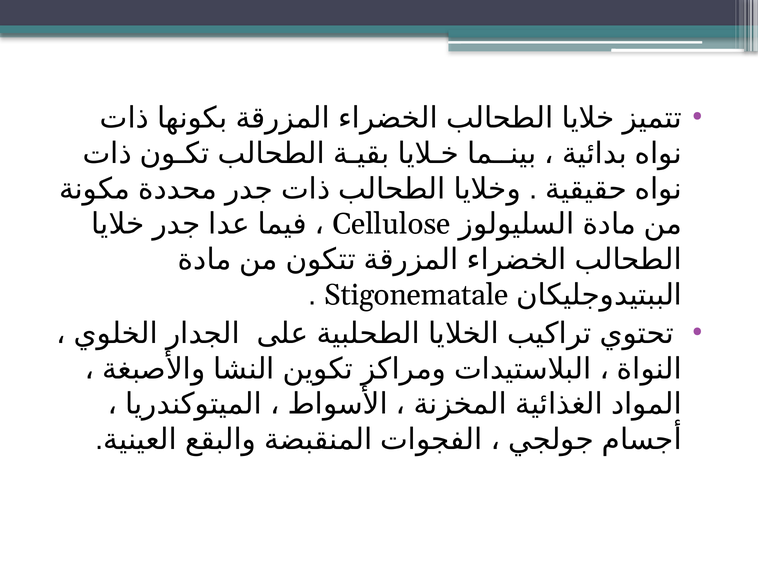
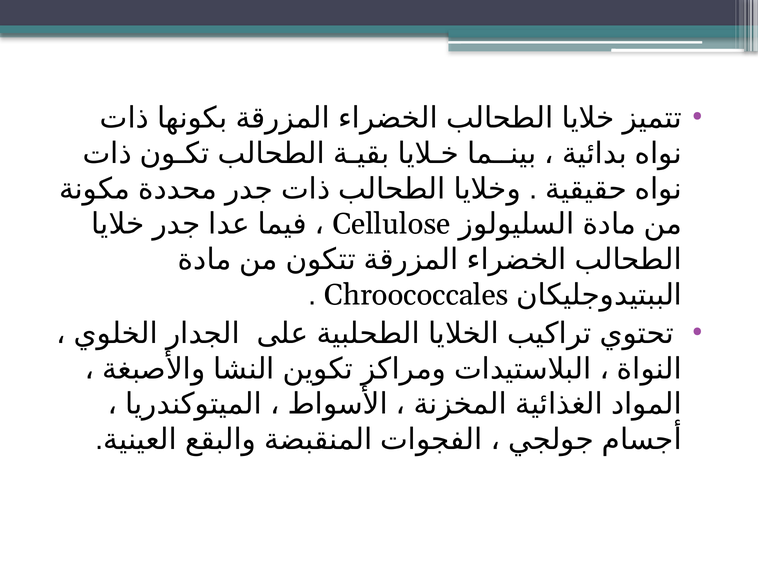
Stigonematale: Stigonematale -> Chroococcales
